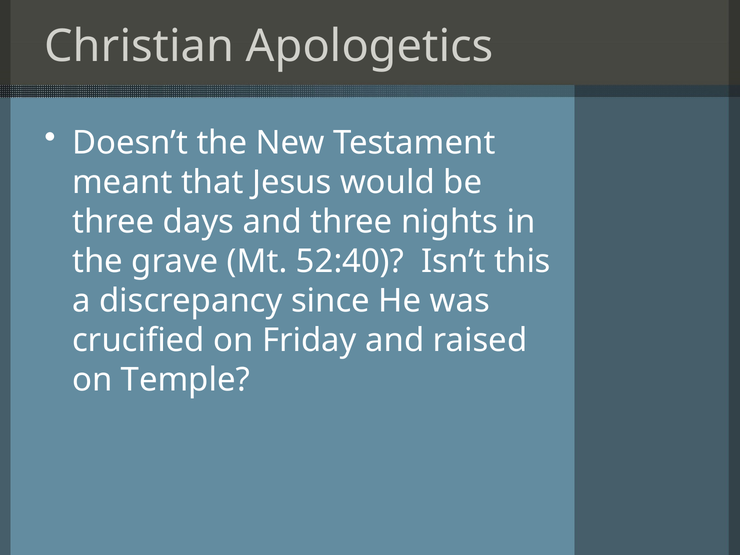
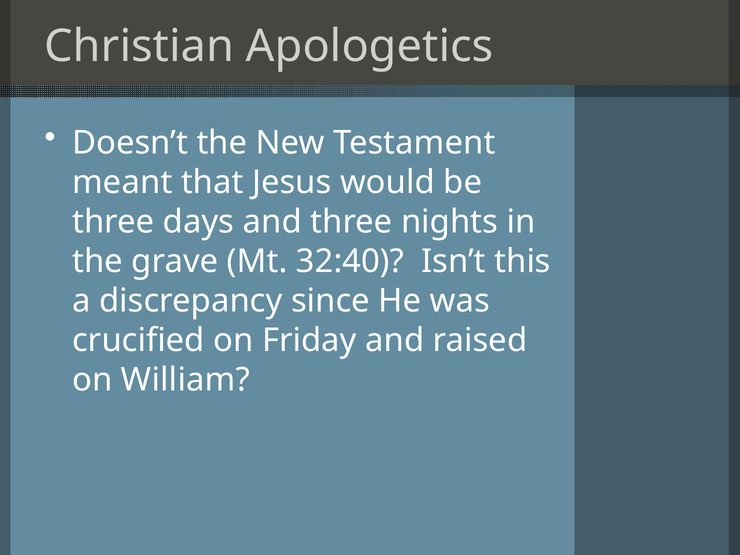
52:40: 52:40 -> 32:40
Temple: Temple -> William
